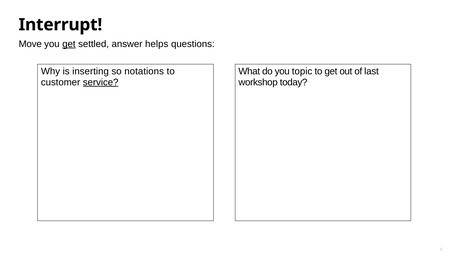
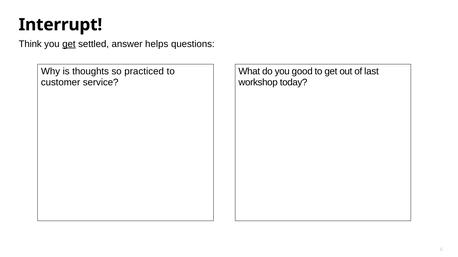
Move: Move -> Think
inserting: inserting -> thoughts
notations: notations -> practiced
topic: topic -> good
service underline: present -> none
